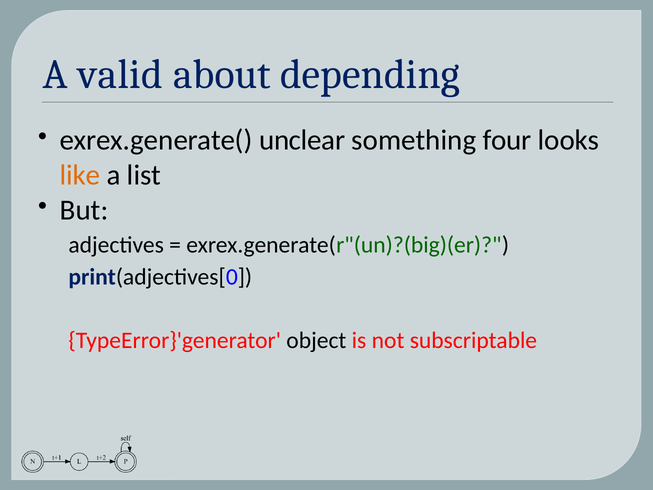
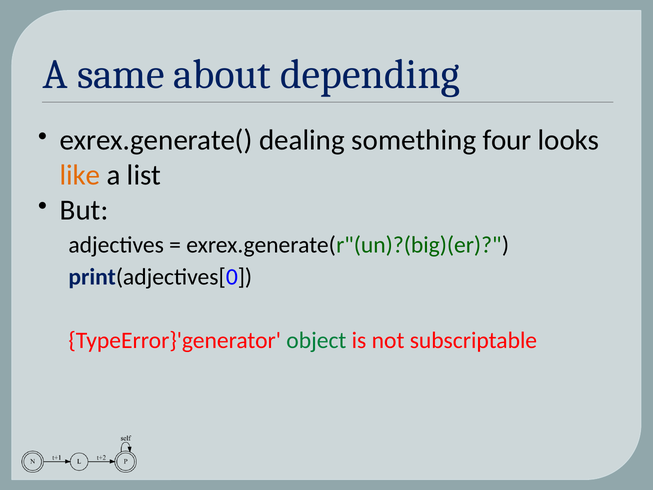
valid: valid -> same
unclear: unclear -> dealing
object colour: black -> green
